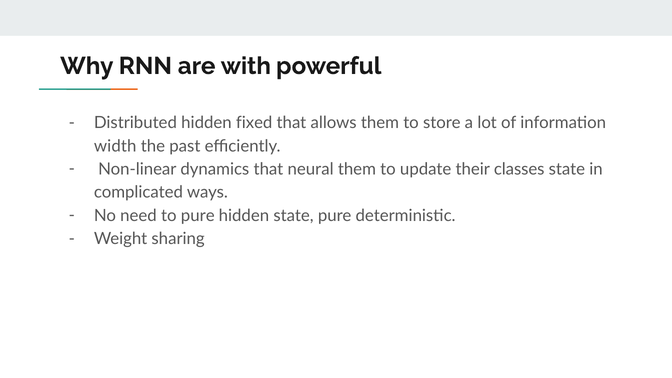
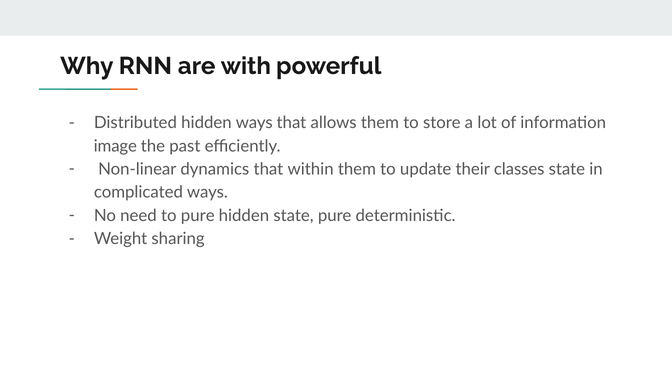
hidden fixed: fixed -> ways
width: width -> image
neural: neural -> within
